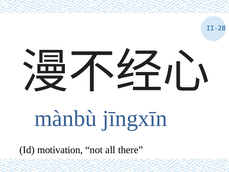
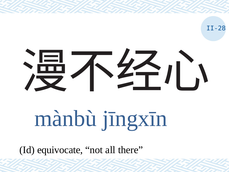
motivation: motivation -> equivocate
